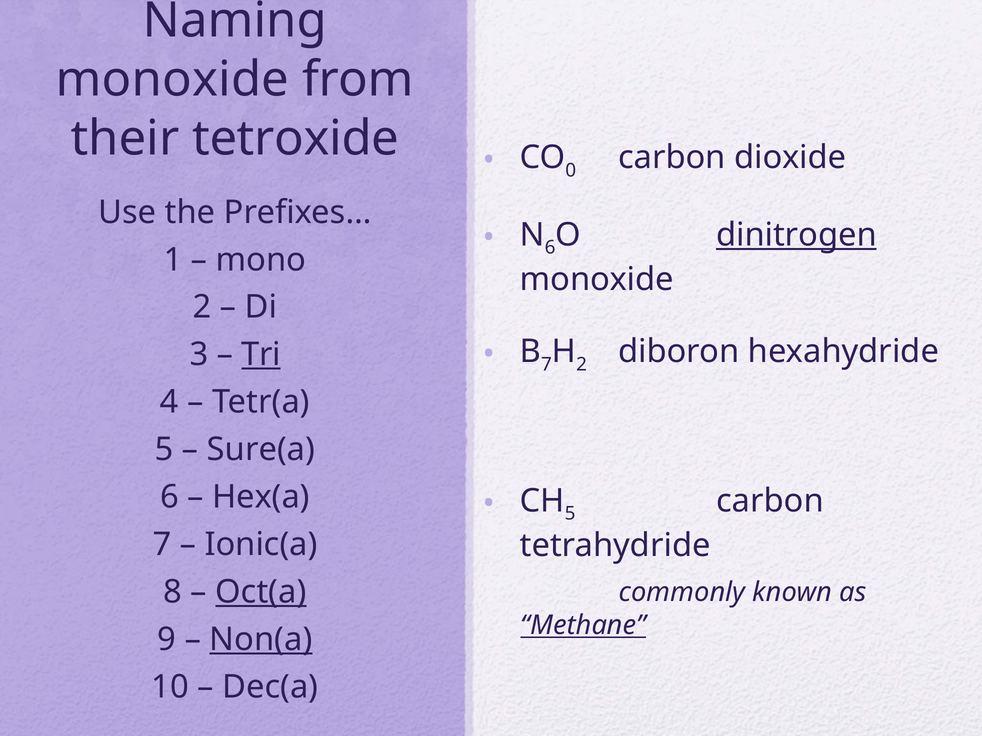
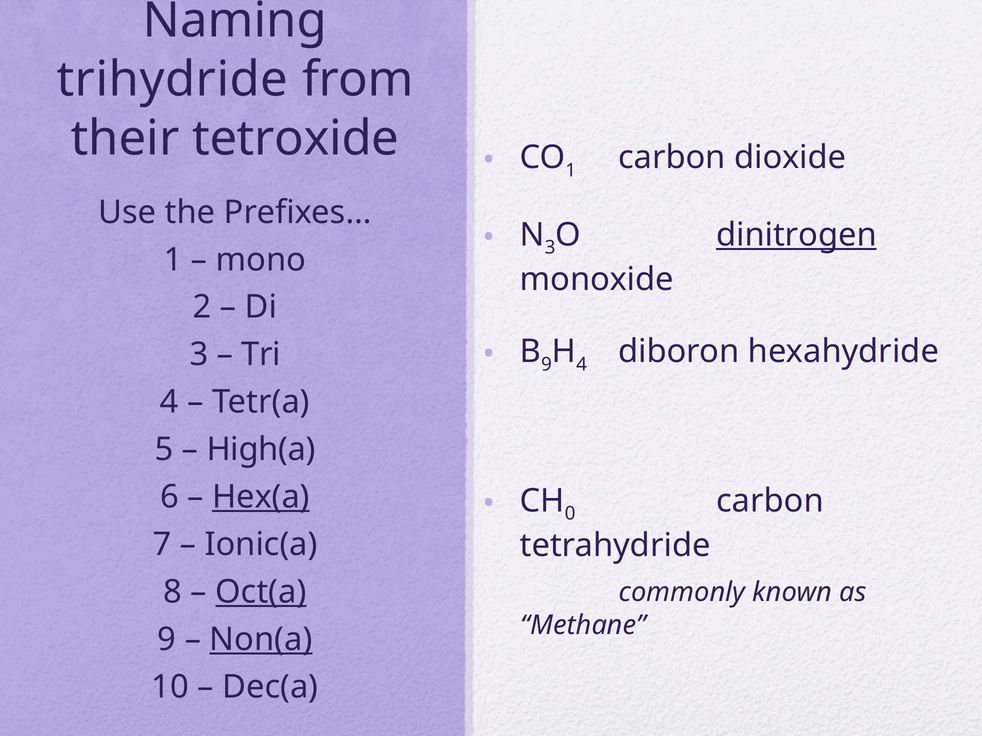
monoxide at (172, 80): monoxide -> trihydride
0 at (571, 170): 0 -> 1
6 at (550, 248): 6 -> 3
7 at (547, 365): 7 -> 9
2 at (582, 365): 2 -> 4
Tri underline: present -> none
Sure(a: Sure(a -> High(a
Hex(a underline: none -> present
5 at (570, 514): 5 -> 0
Methane underline: present -> none
